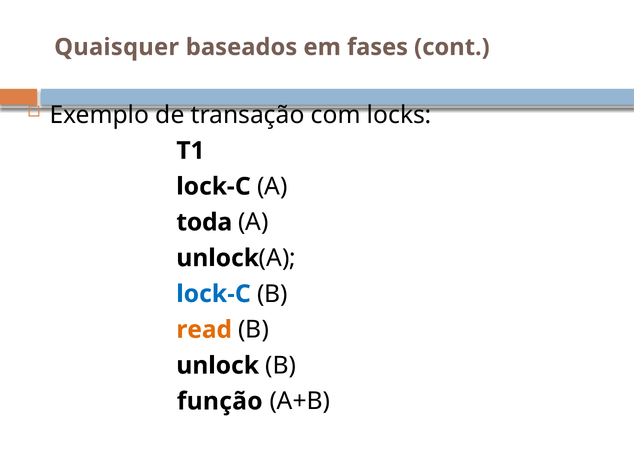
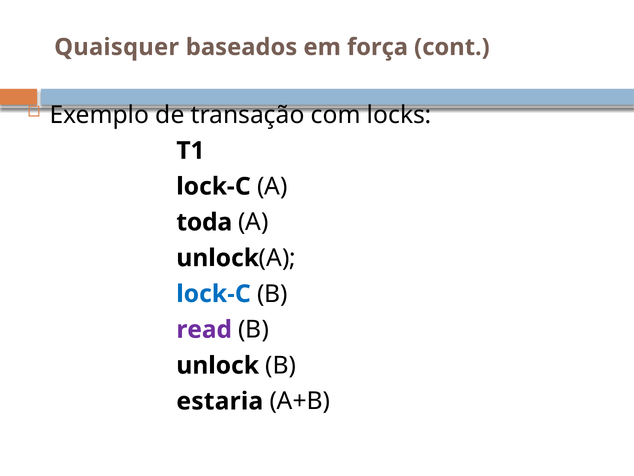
fases: fases -> força
read colour: orange -> purple
função: função -> estaria
